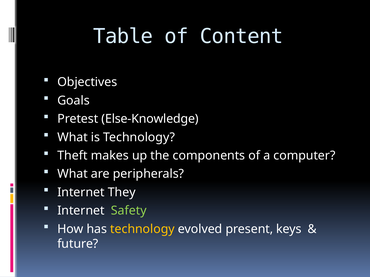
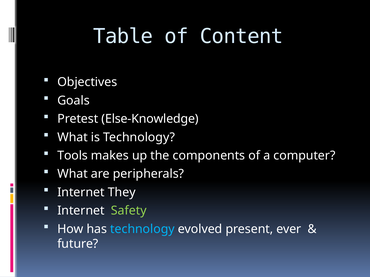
Theft: Theft -> Tools
technology at (142, 229) colour: yellow -> light blue
keys: keys -> ever
